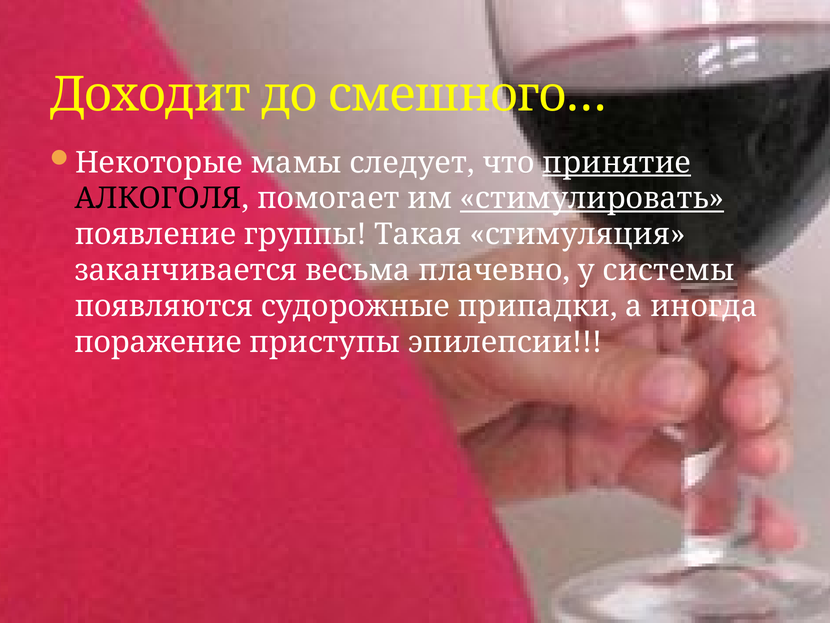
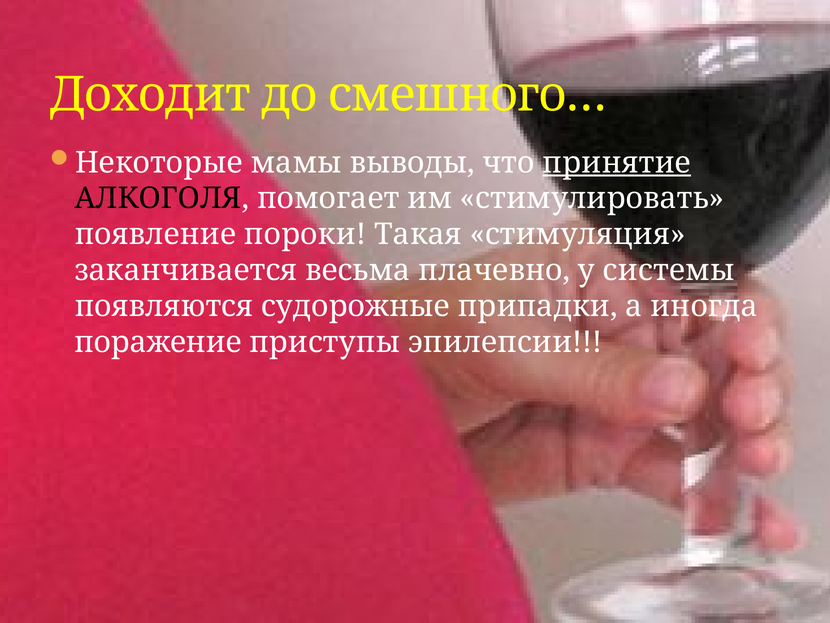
следует: следует -> выводы
стимулировать underline: present -> none
группы: группы -> пороки
